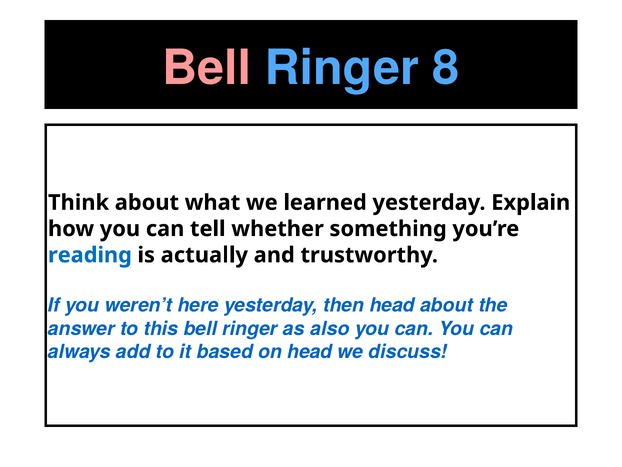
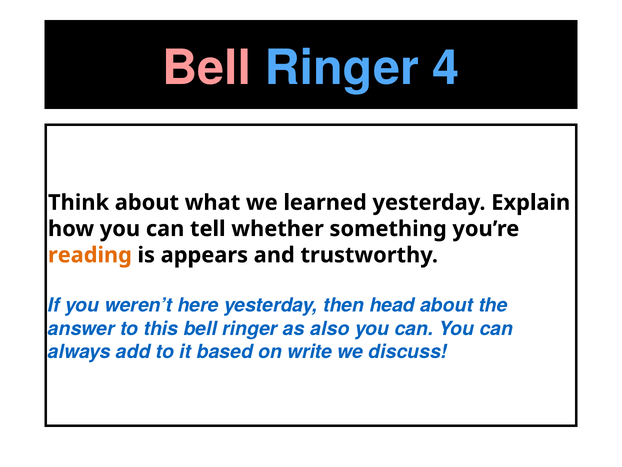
8: 8 -> 4
reading colour: blue -> orange
actually: actually -> appears
on head: head -> write
